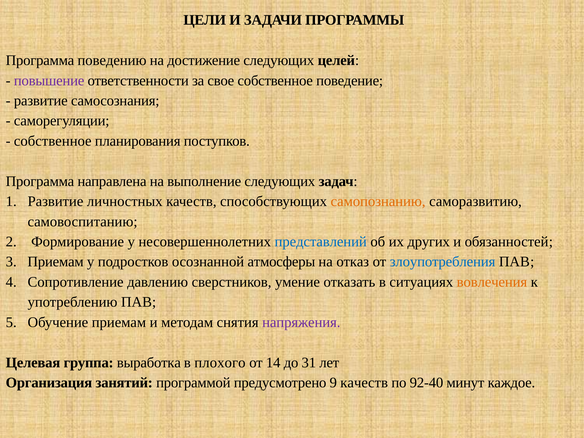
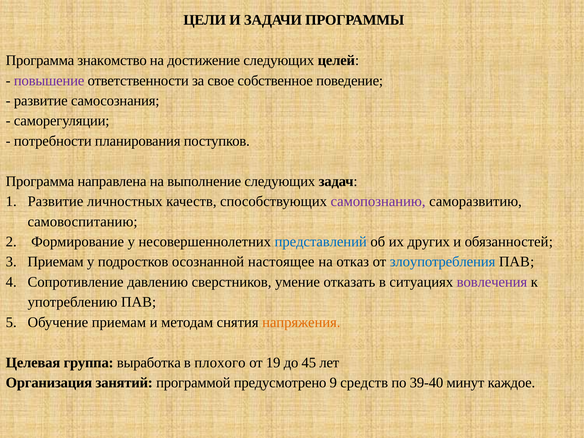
поведению: поведению -> знакомство
собственное at (53, 141): собственное -> потребности
самопознанию colour: orange -> purple
атмосферы: атмосферы -> настоящее
вовлечения colour: orange -> purple
напряжения colour: purple -> orange
14: 14 -> 19
31: 31 -> 45
9 качеств: качеств -> средств
92-40: 92-40 -> 39-40
